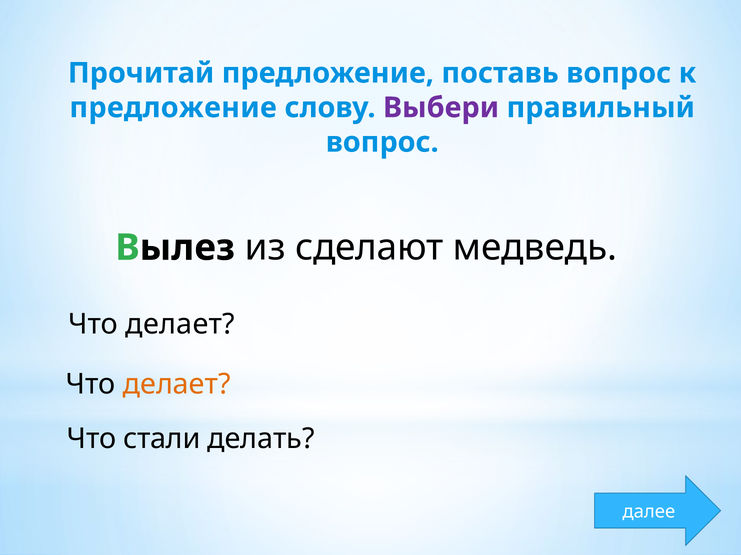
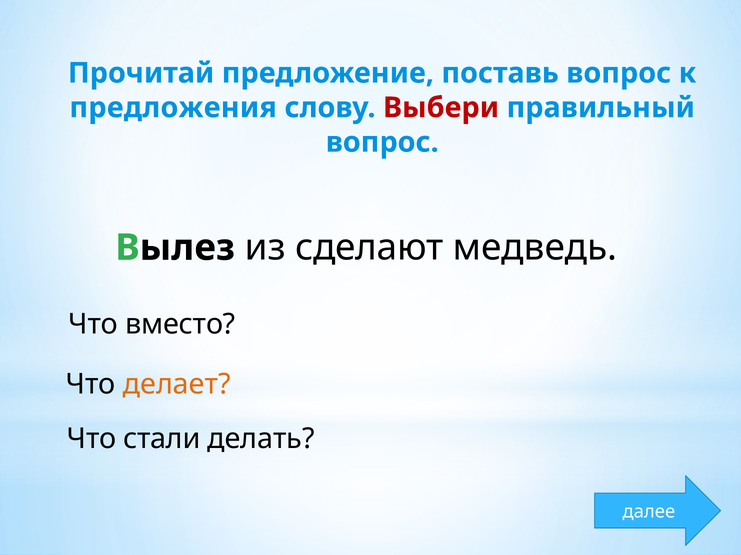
предложение at (173, 108): предложение -> предложения
Выбери colour: purple -> red
делает at (180, 325): делает -> вместо
